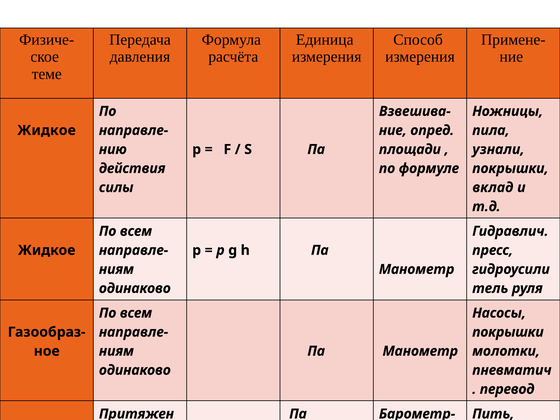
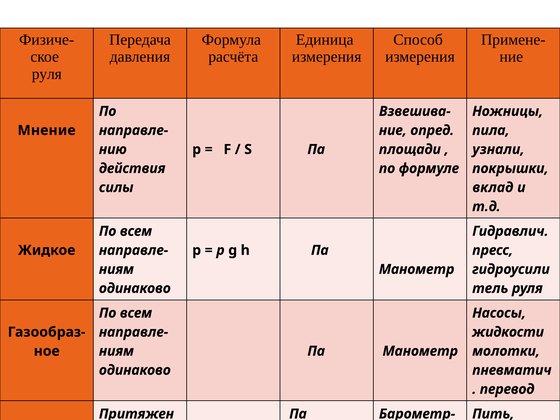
теме at (47, 74): теме -> руля
Жидкое at (47, 130): Жидкое -> Мнение
покрышки at (508, 332): покрышки -> жидкости
